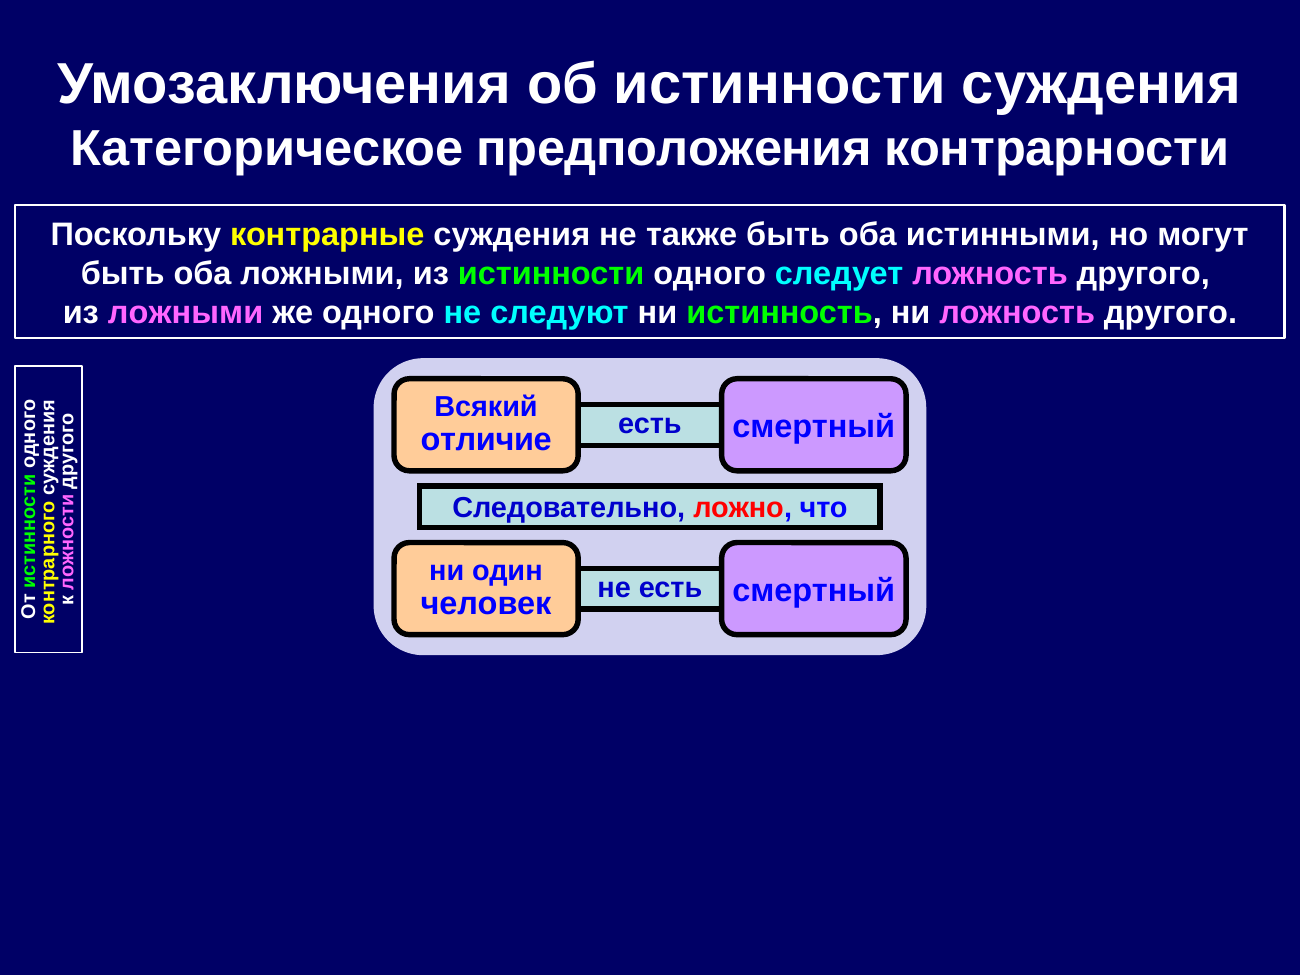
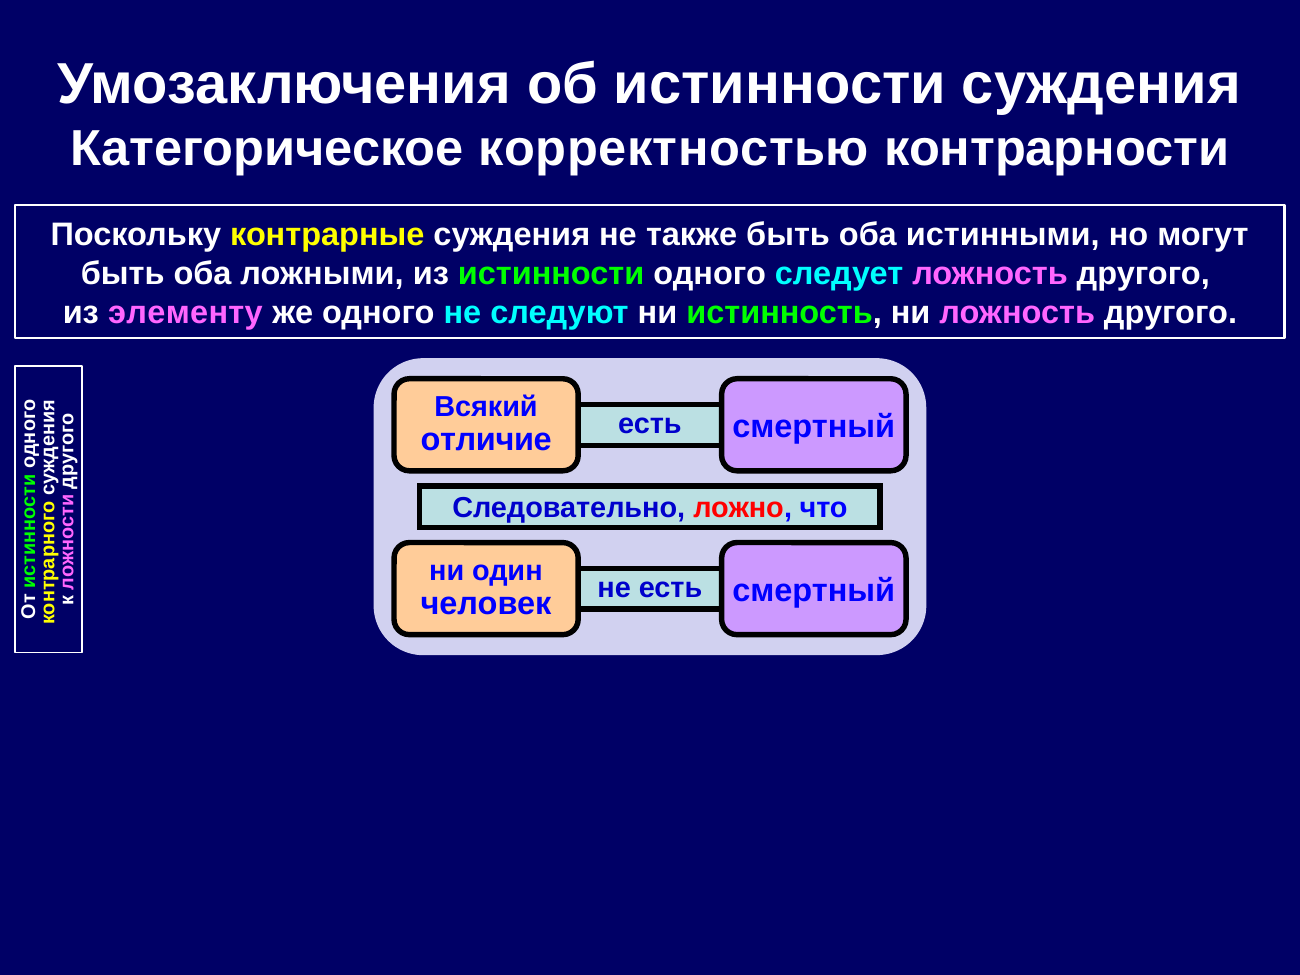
предположения: предположения -> корректностью
из ложными: ложными -> элементу
